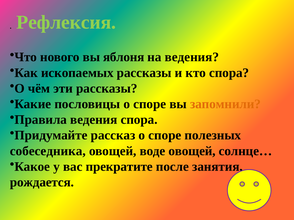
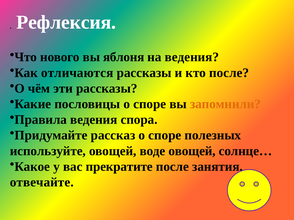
Рефлексия colour: light green -> white
ископаемых: ископаемых -> отличаются
кто спора: спора -> после
собеседника: собеседника -> используйте
рождается: рождается -> отвечайте
